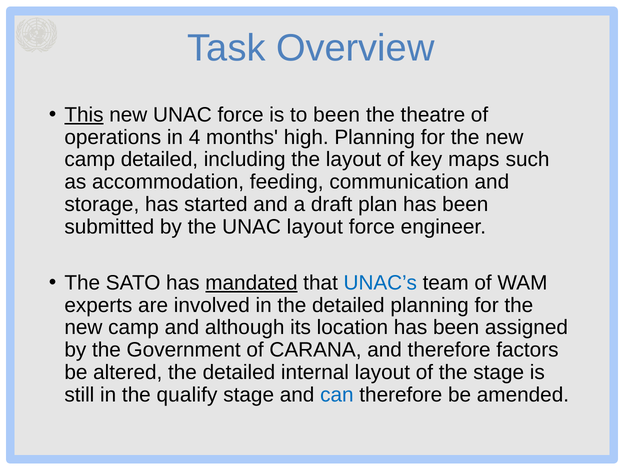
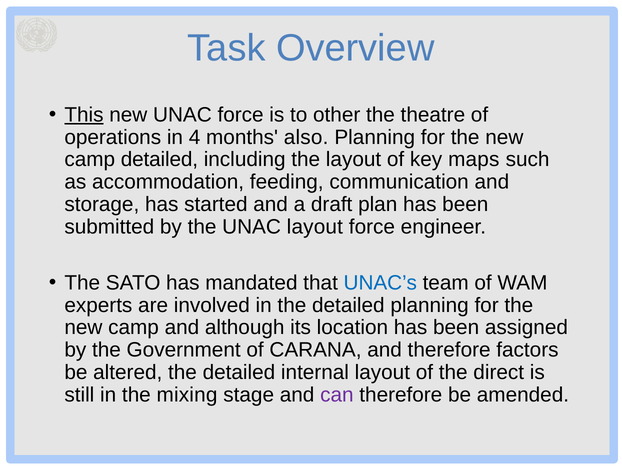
to been: been -> other
high: high -> also
mandated underline: present -> none
the stage: stage -> direct
qualify: qualify -> mixing
can colour: blue -> purple
